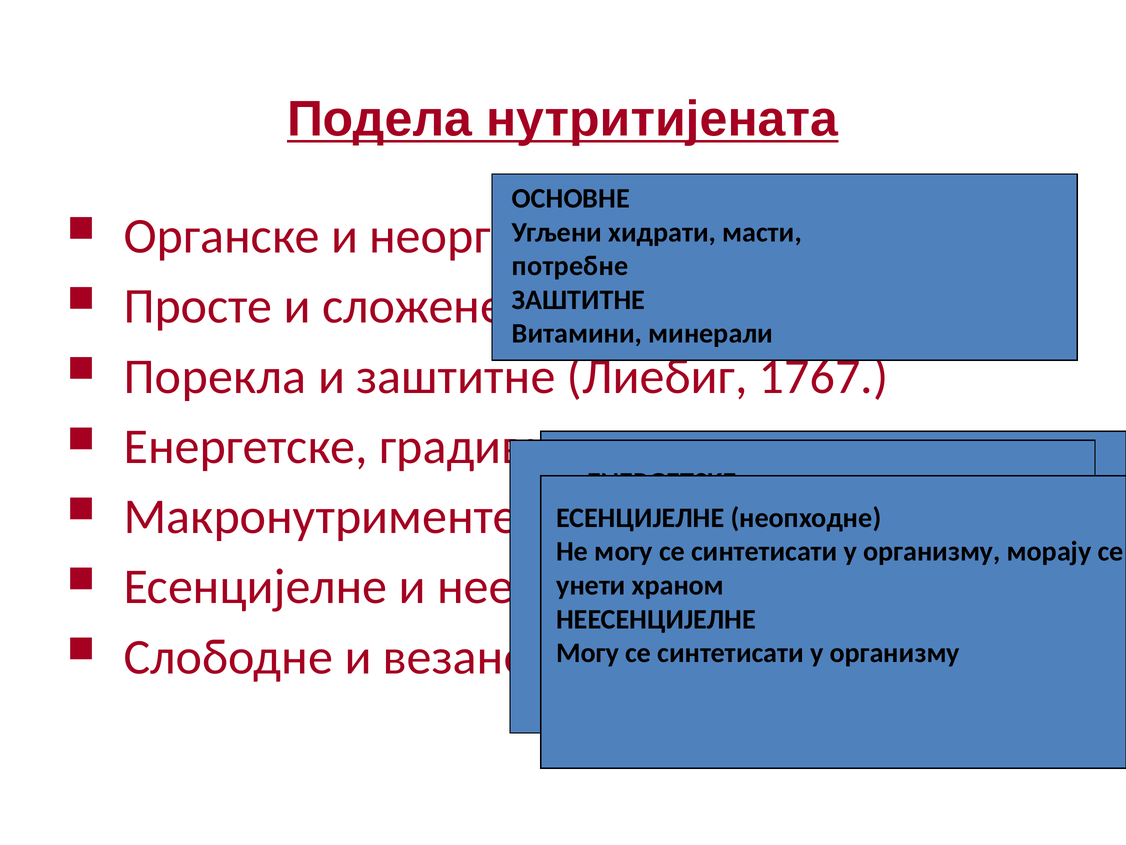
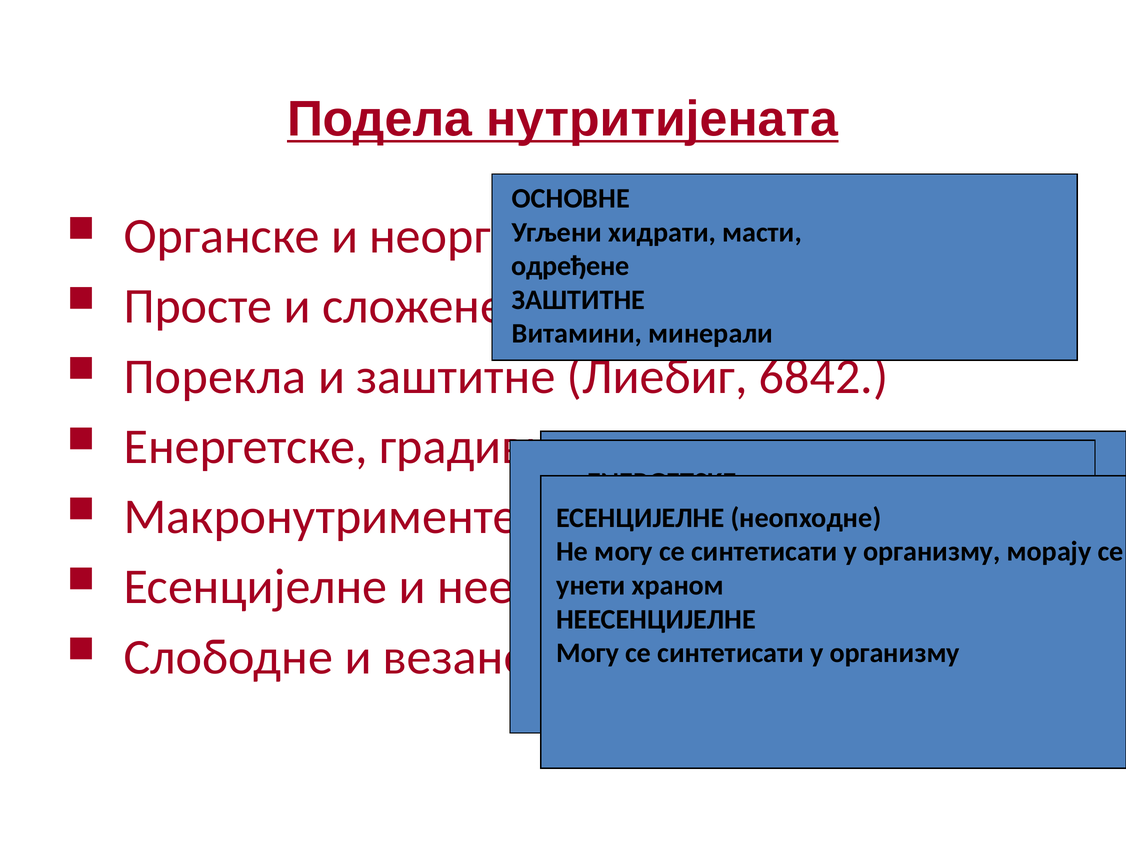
потребне: потребне -> одређене
1767: 1767 -> 6842
